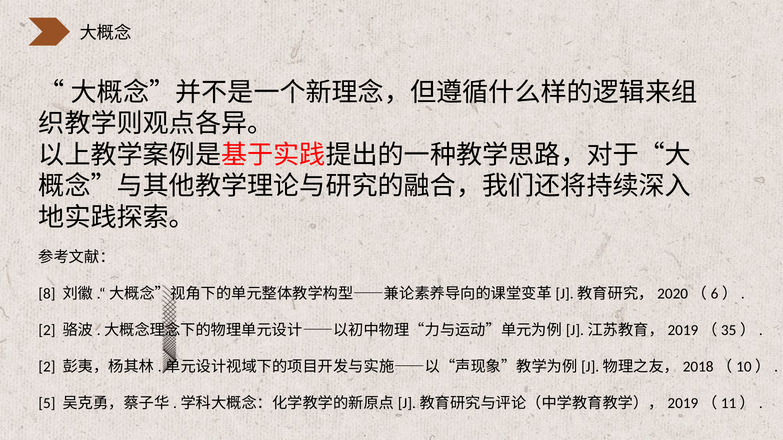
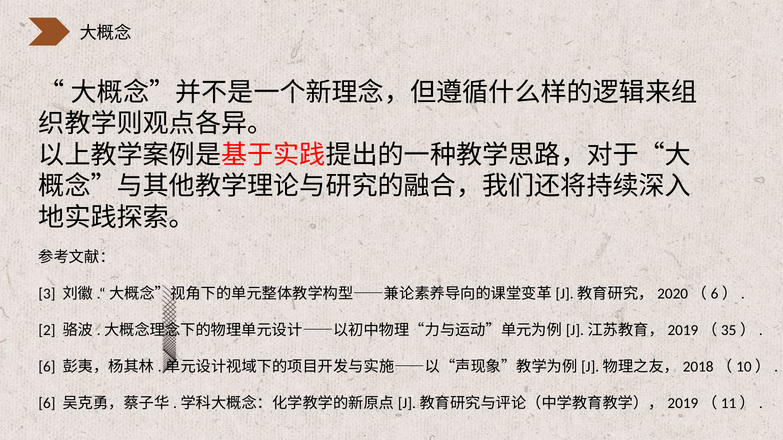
8: 8 -> 3
2 at (47, 367): 2 -> 6
5 at (47, 404): 5 -> 6
